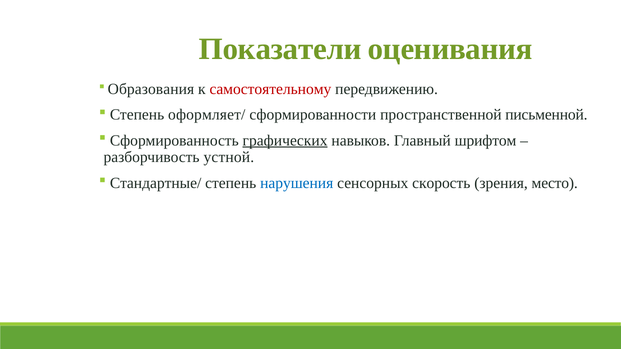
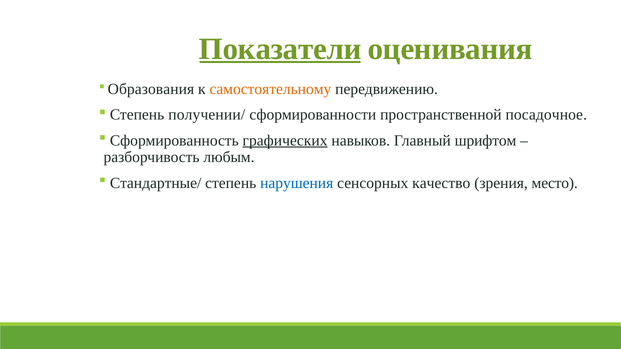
Показатели underline: none -> present
самостоятельному colour: red -> orange
оформляет/: оформляет/ -> получении/
письменной: письменной -> посадочное
устной: устной -> любым
скорость: скорость -> качество
